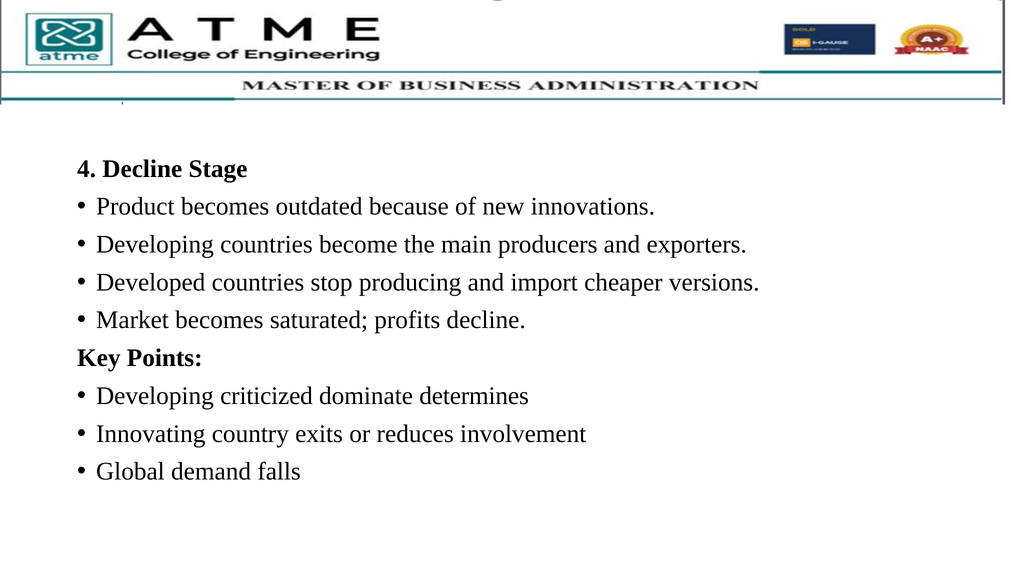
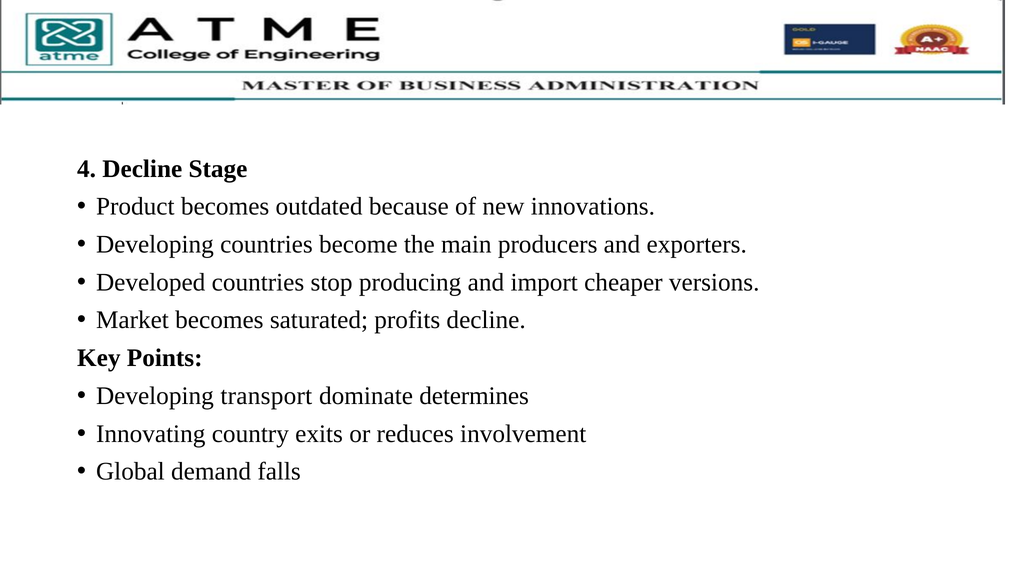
criticized: criticized -> transport
